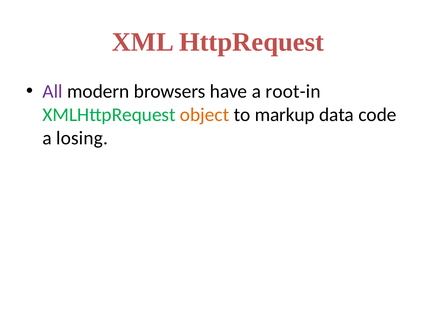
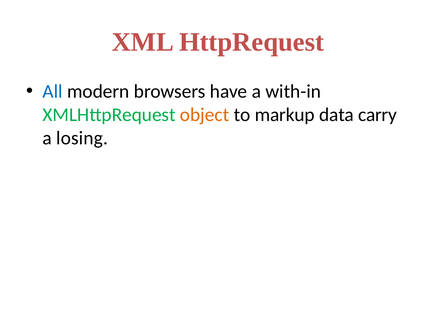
All colour: purple -> blue
root-in: root-in -> with-in
code: code -> carry
